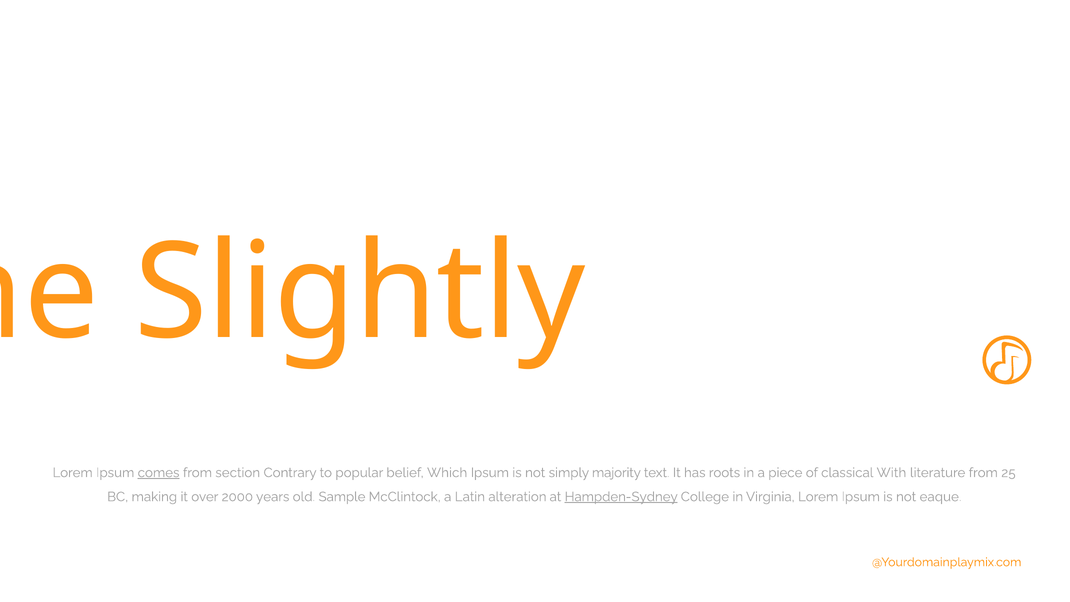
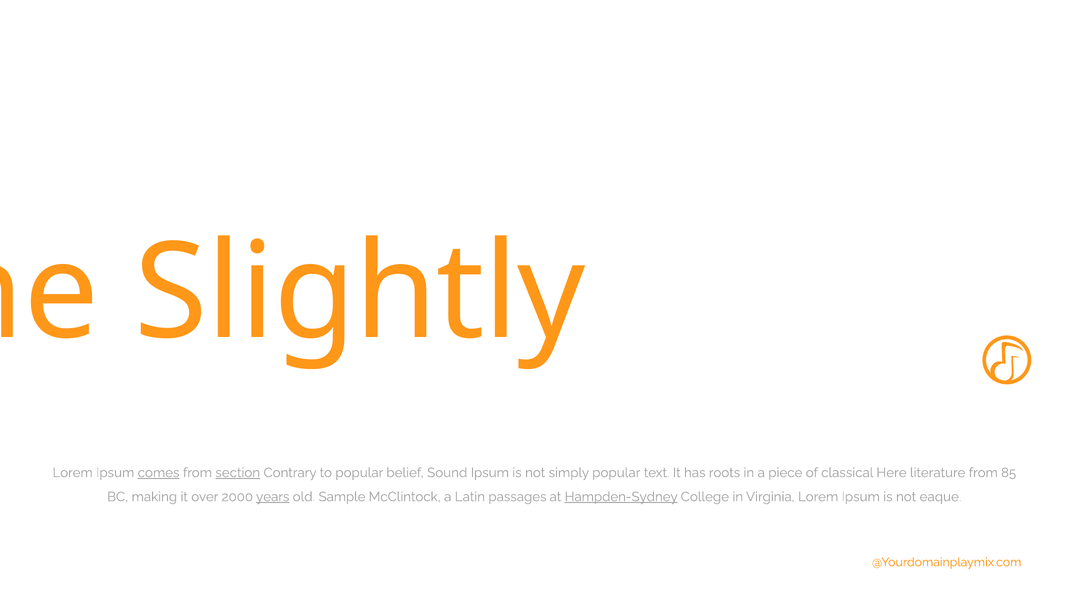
section at (238, 473) underline: none -> present
Which: Which -> Sound
simply majority: majority -> popular
With: With -> Here
25: 25 -> 85
years at (273, 497) underline: none -> present
alteration: alteration -> passages
